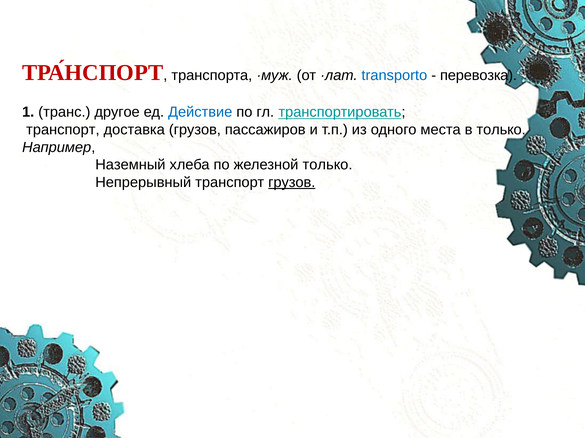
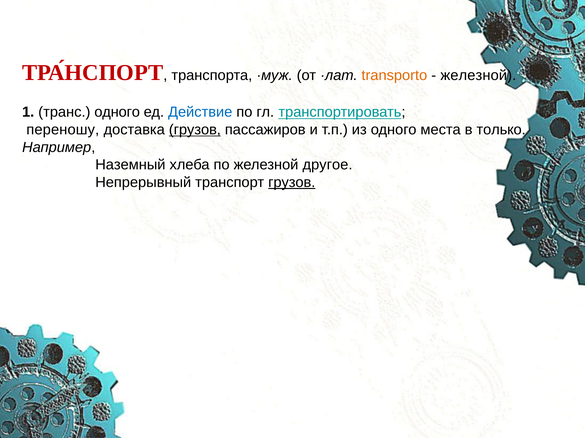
transporto colour: blue -> orange
перевозка at (479, 76): перевозка -> железной
транс другое: другое -> одного
транспорт at (63, 130): транспорт -> переношу
грузов at (195, 130) underline: none -> present
железной только: только -> другое
